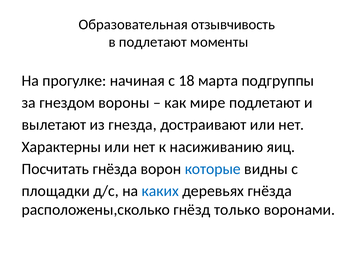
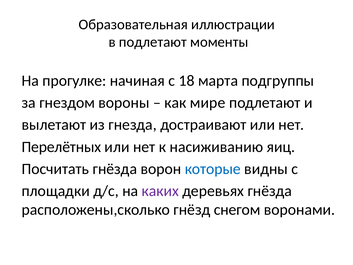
отзывчивость: отзывчивость -> иллюстрации
Характерны: Характерны -> Перелётных
каких colour: blue -> purple
только: только -> снегом
